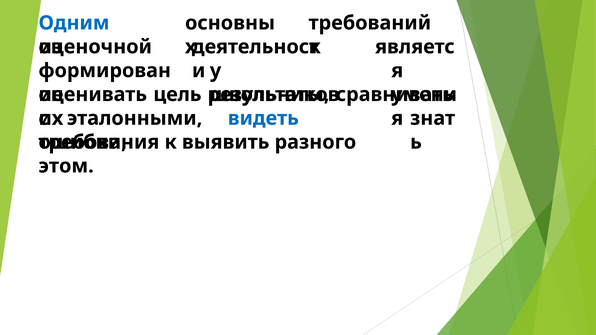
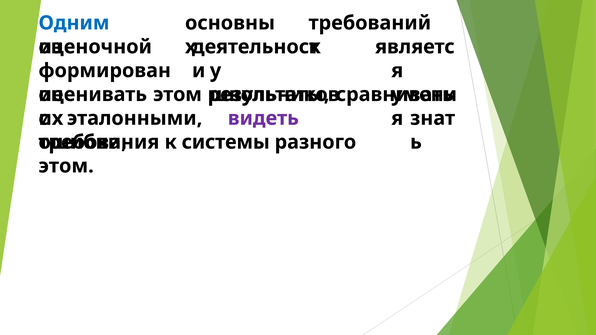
цель at (177, 95): цель -> этом
видеть colour: blue -> purple
выявить: выявить -> системы
